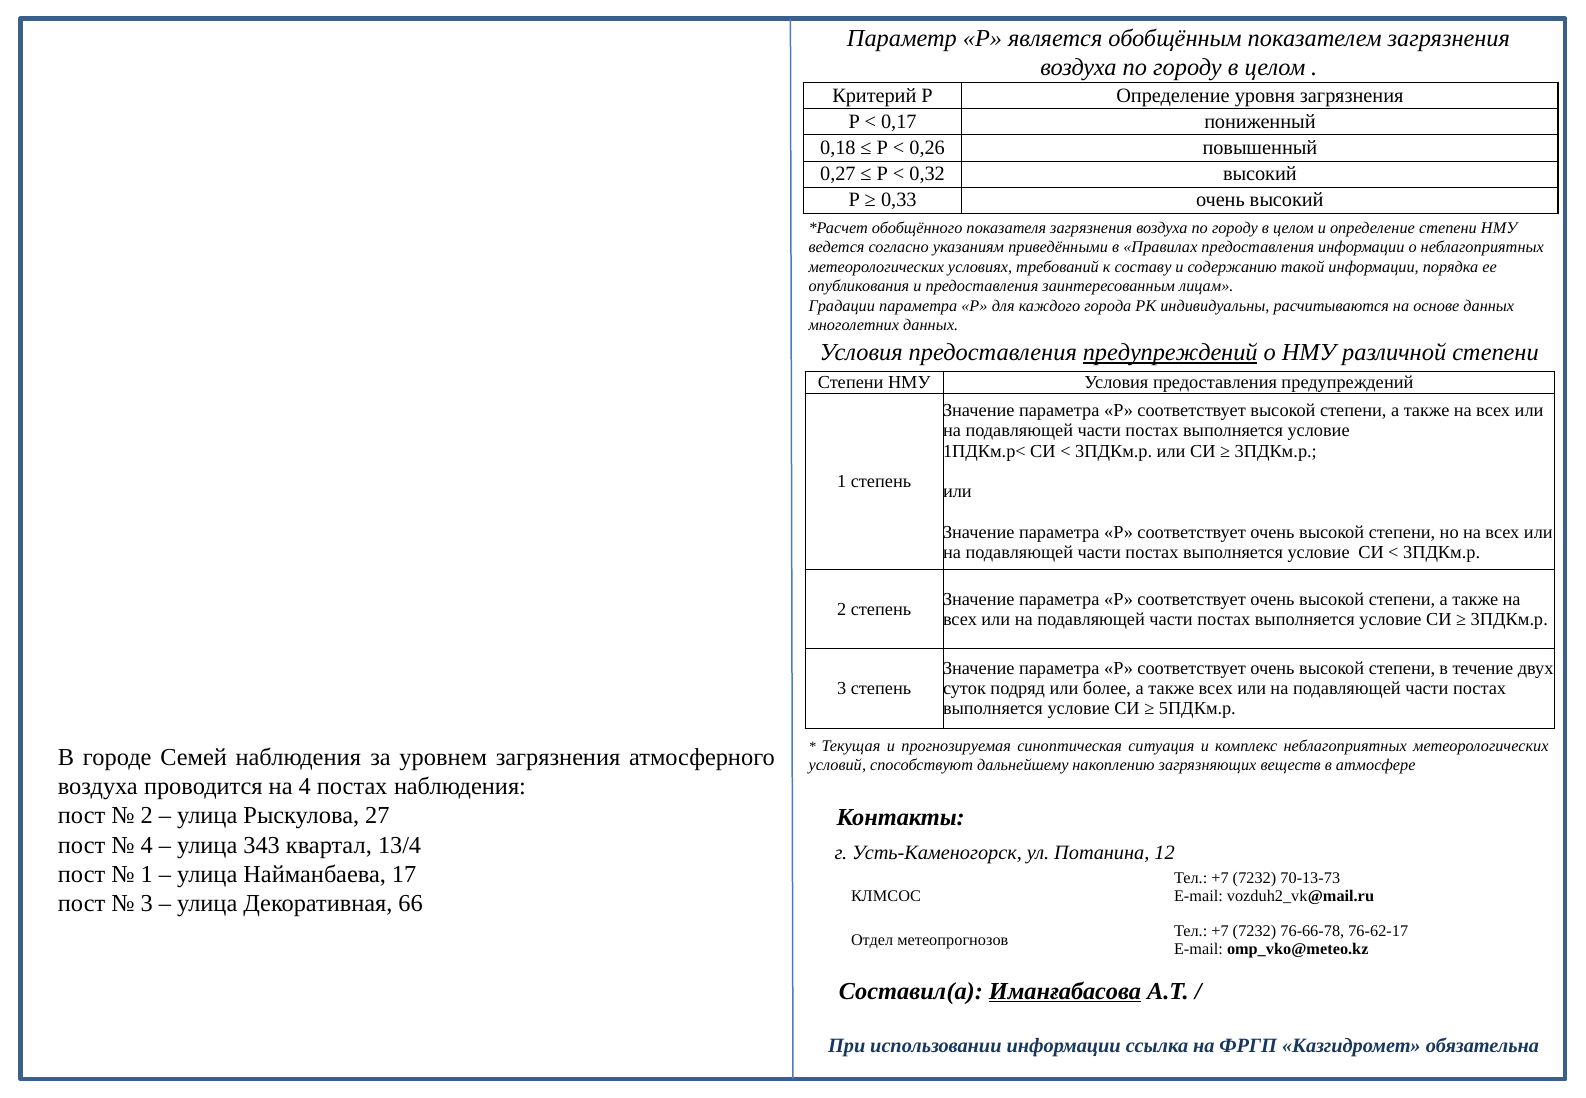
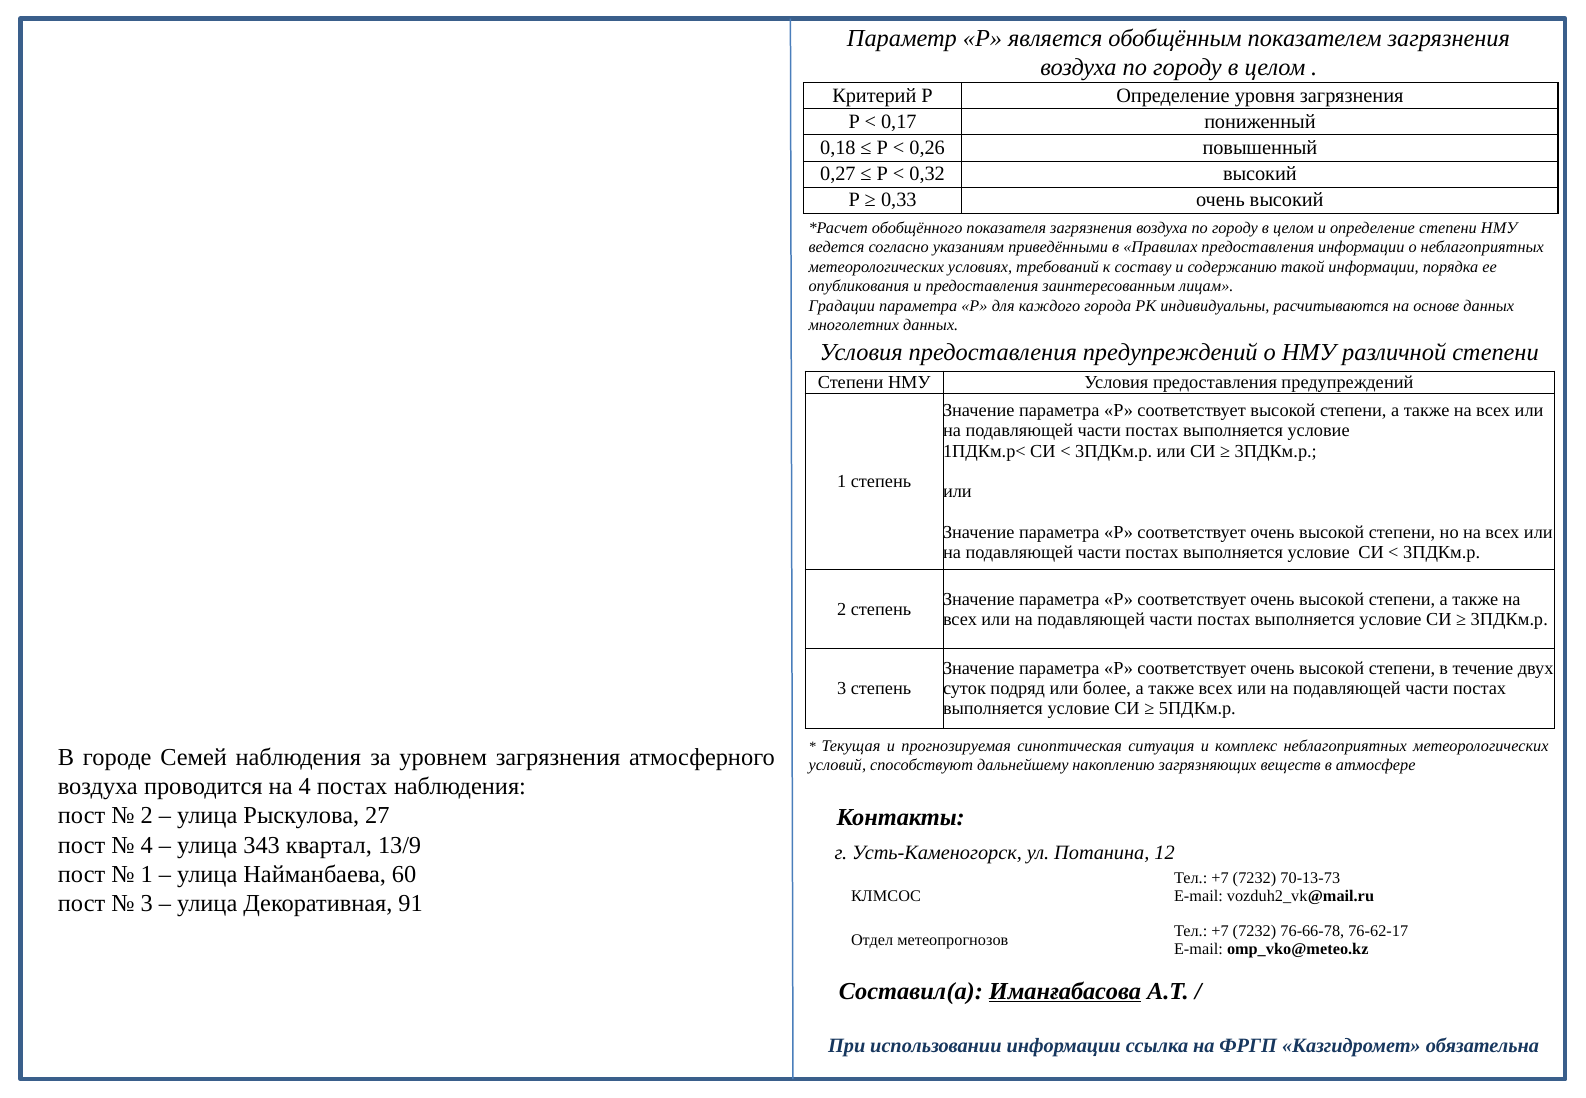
предупреждений at (1170, 353) underline: present -> none
13/4: 13/4 -> 13/9
17: 17 -> 60
66: 66 -> 91
